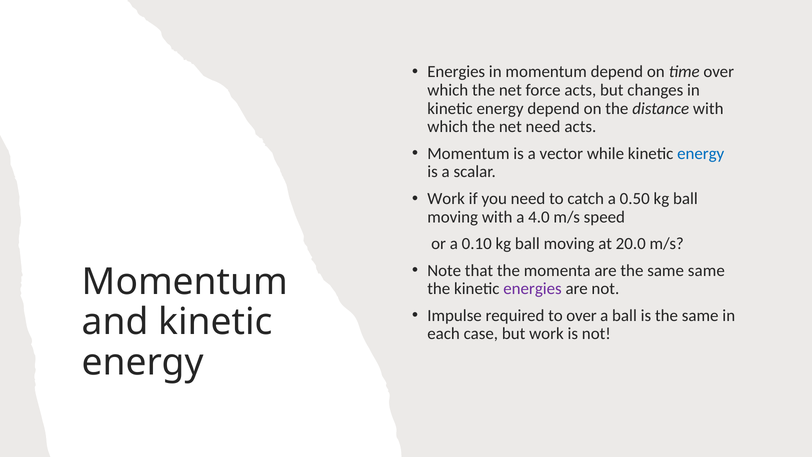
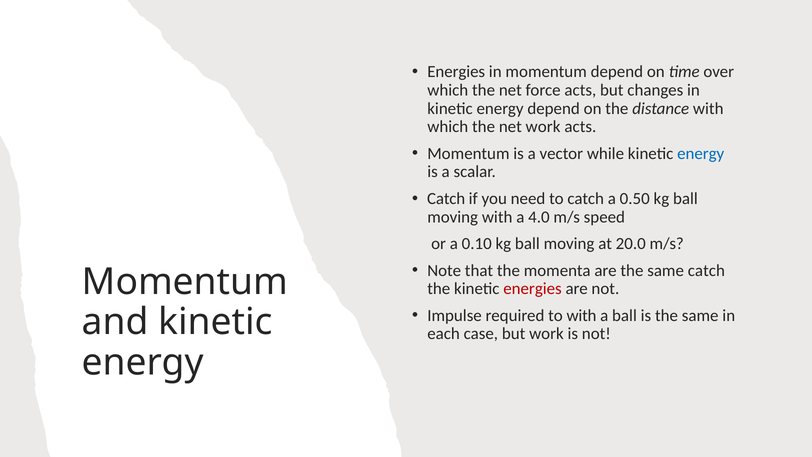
net need: need -> work
Work at (446, 198): Work -> Catch
same same: same -> catch
energies at (533, 289) colour: purple -> red
to over: over -> with
